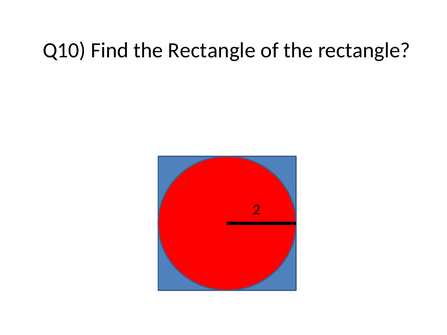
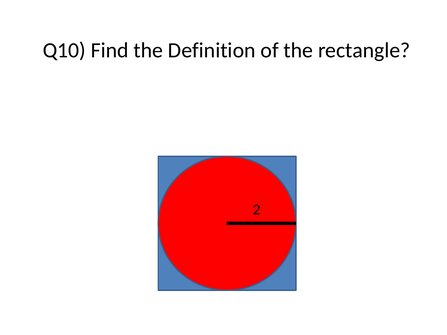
Find the Rectangle: Rectangle -> Definition
